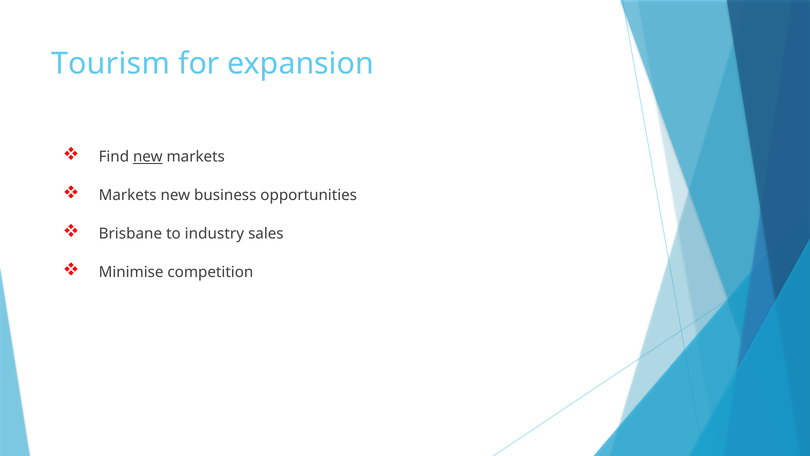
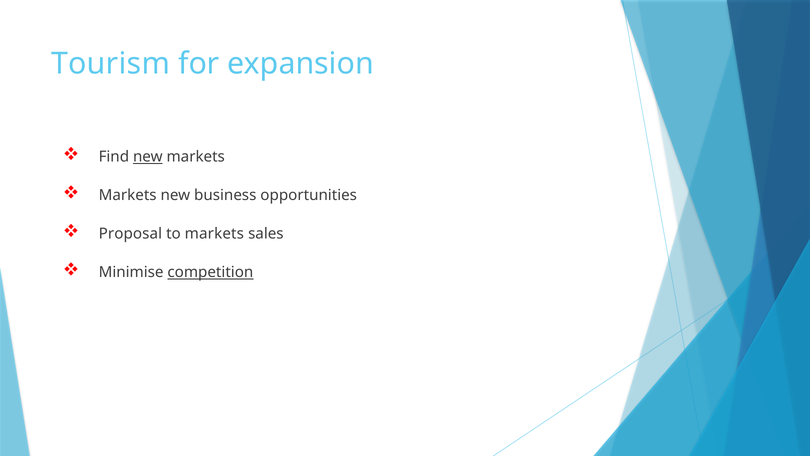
Brisbane: Brisbane -> Proposal
to industry: industry -> markets
competition underline: none -> present
